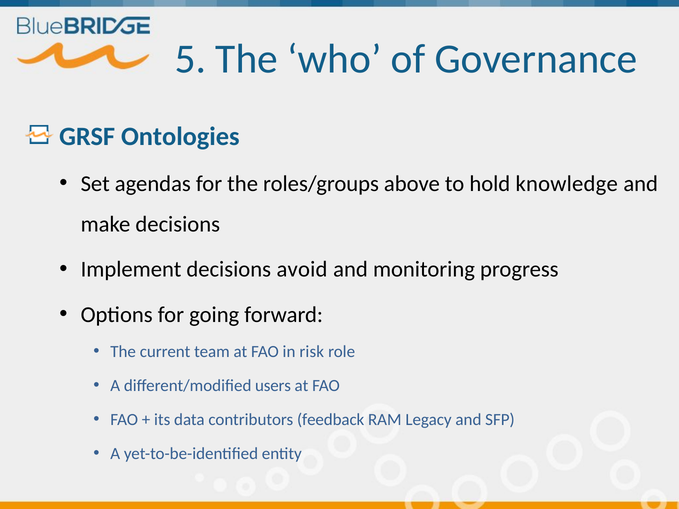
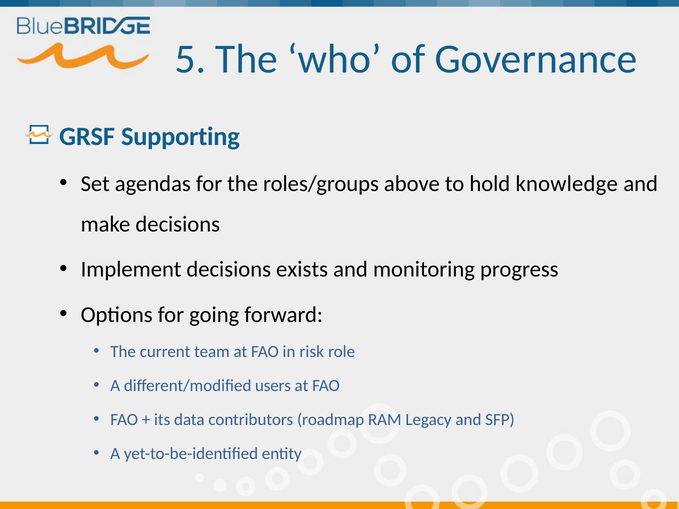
Ontologies: Ontologies -> Supporting
avoid: avoid -> exists
feedback: feedback -> roadmap
